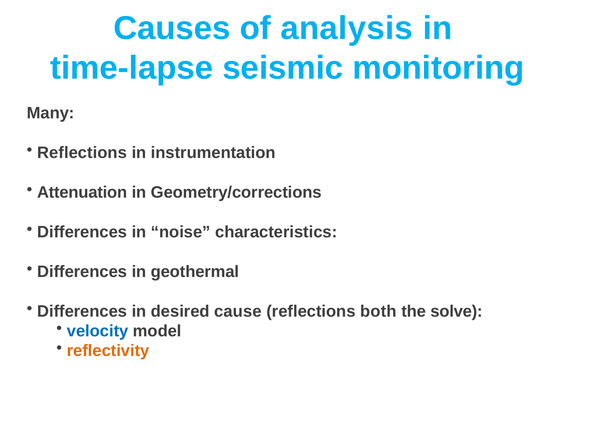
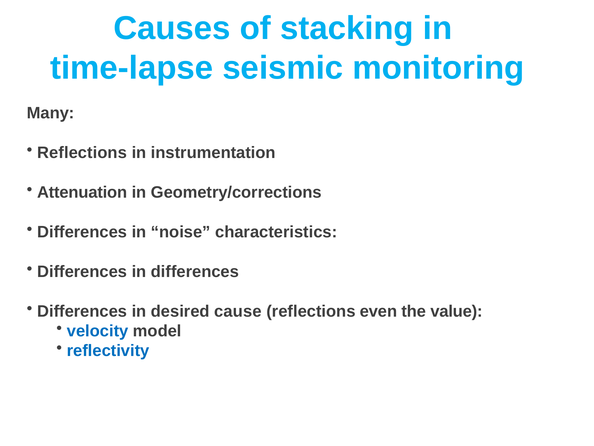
analysis: analysis -> stacking
in geothermal: geothermal -> differences
both: both -> even
solve: solve -> value
reflectivity colour: orange -> blue
